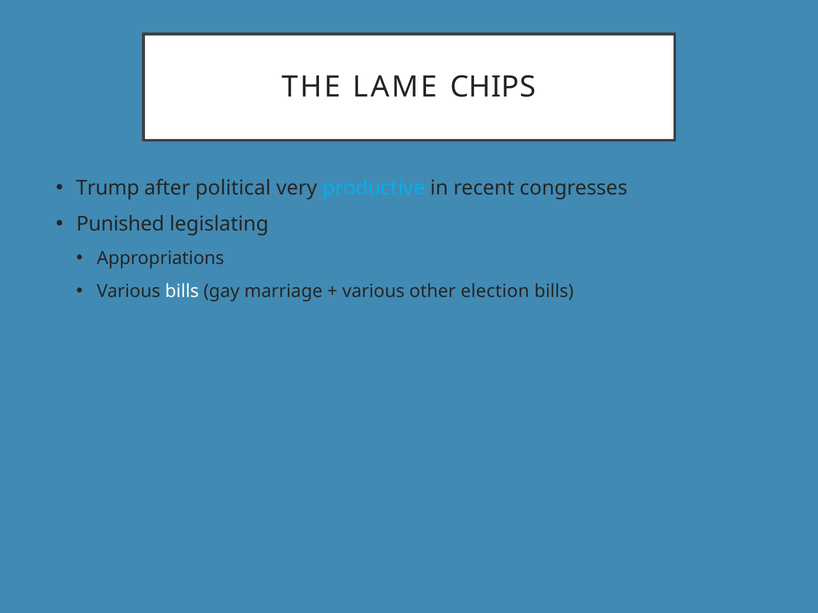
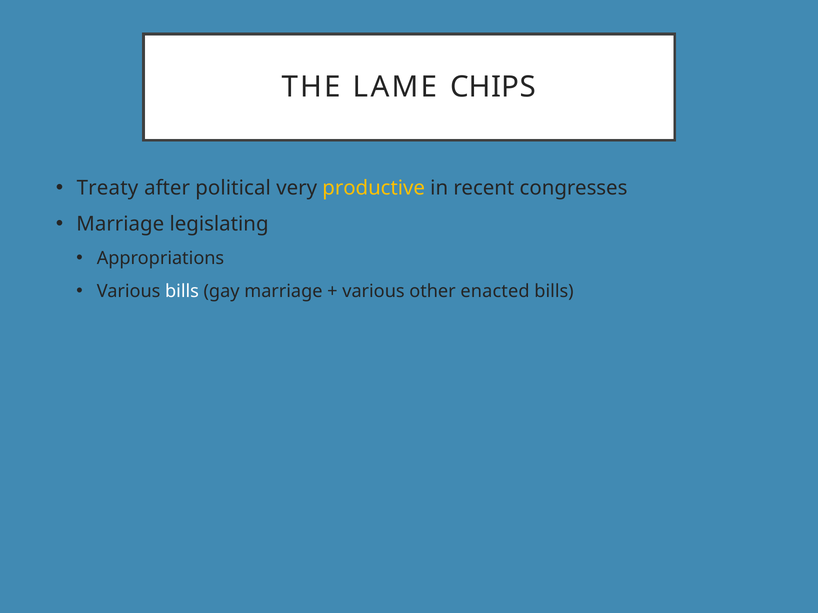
Trump: Trump -> Treaty
productive colour: light blue -> yellow
Punished at (120, 224): Punished -> Marriage
election: election -> enacted
